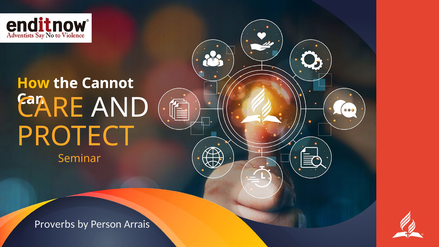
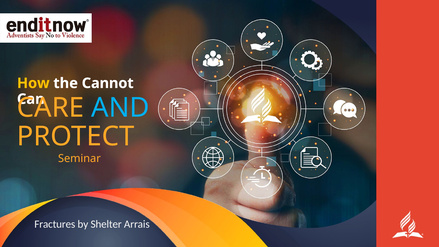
AND colour: white -> light blue
Proverbs: Proverbs -> Fractures
Person: Person -> Shelter
